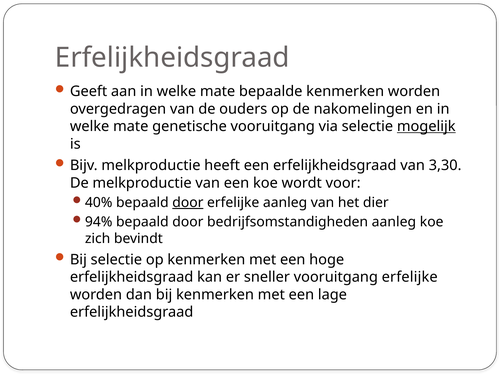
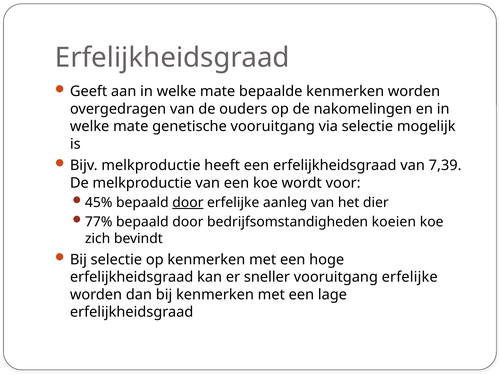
mogelijk underline: present -> none
3,30: 3,30 -> 7,39
40%: 40% -> 45%
94%: 94% -> 77%
bedrijfsomstandigheden aanleg: aanleg -> koeien
